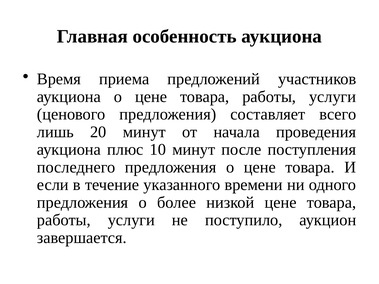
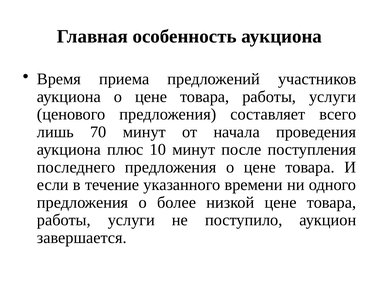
20: 20 -> 70
